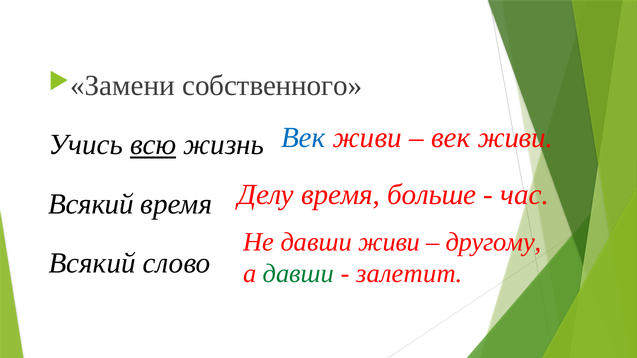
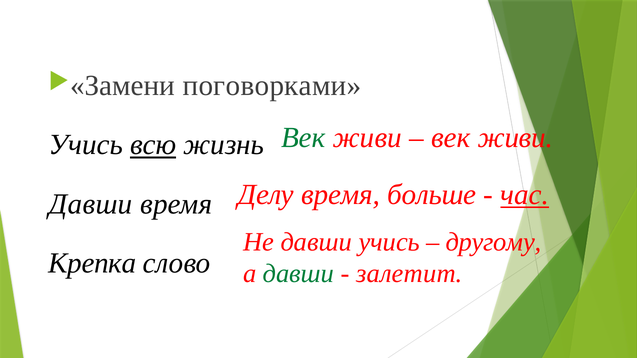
собственного: собственного -> поговорками
Век at (303, 138) colour: blue -> green
час underline: none -> present
Всякий at (91, 204): Всякий -> Давши
давши живи: живи -> учись
Всякий at (92, 263): Всякий -> Крепка
